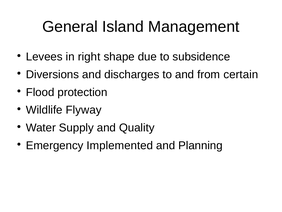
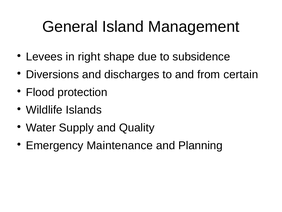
Flyway: Flyway -> Islands
Implemented: Implemented -> Maintenance
